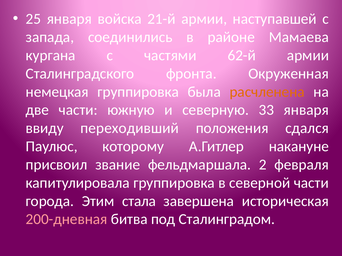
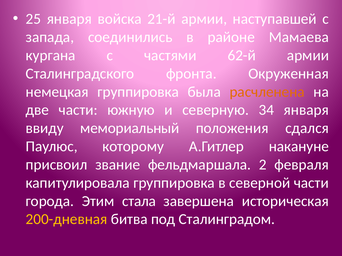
33: 33 -> 34
переходивший: переходивший -> мемориальный
200-дневная colour: pink -> yellow
